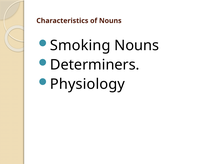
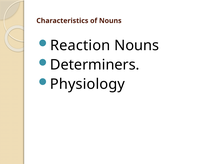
Smoking: Smoking -> Reaction
